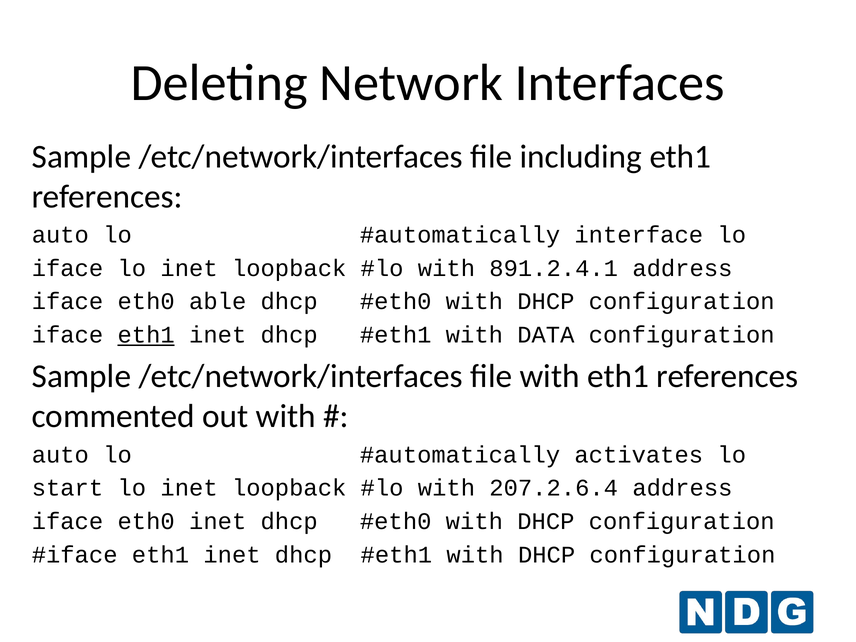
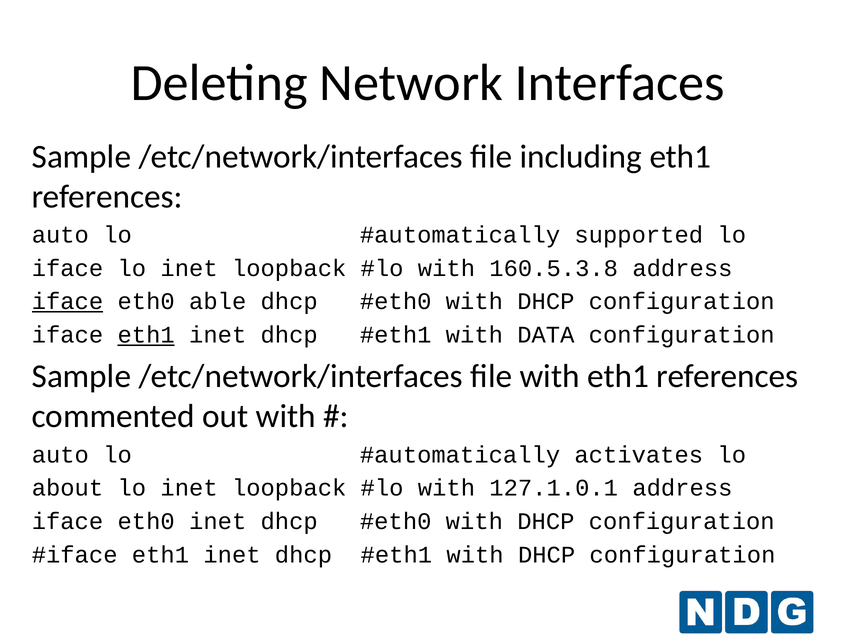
interface: interface -> supported
891.2.4.1: 891.2.4.1 -> 160.5.3.8
iface at (67, 302) underline: none -> present
start: start -> about
207.2.6.4: 207.2.6.4 -> 127.1.0.1
